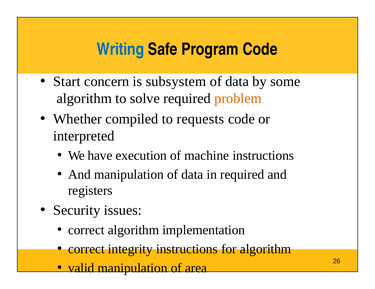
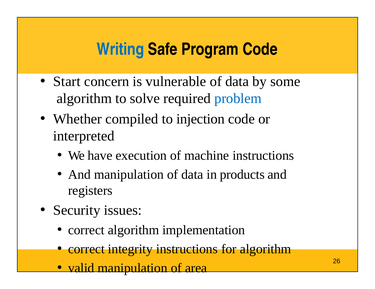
subsystem: subsystem -> vulnerable
problem colour: orange -> blue
requests: requests -> injection
in required: required -> products
